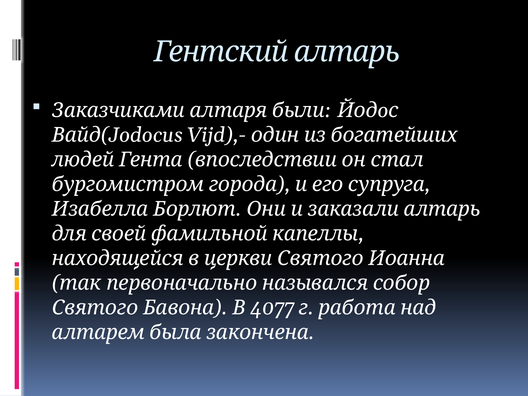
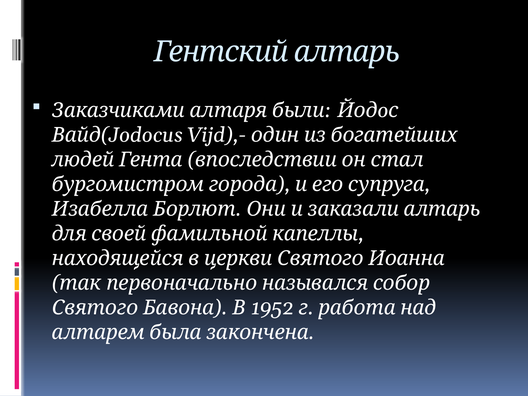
4077: 4077 -> 1952
